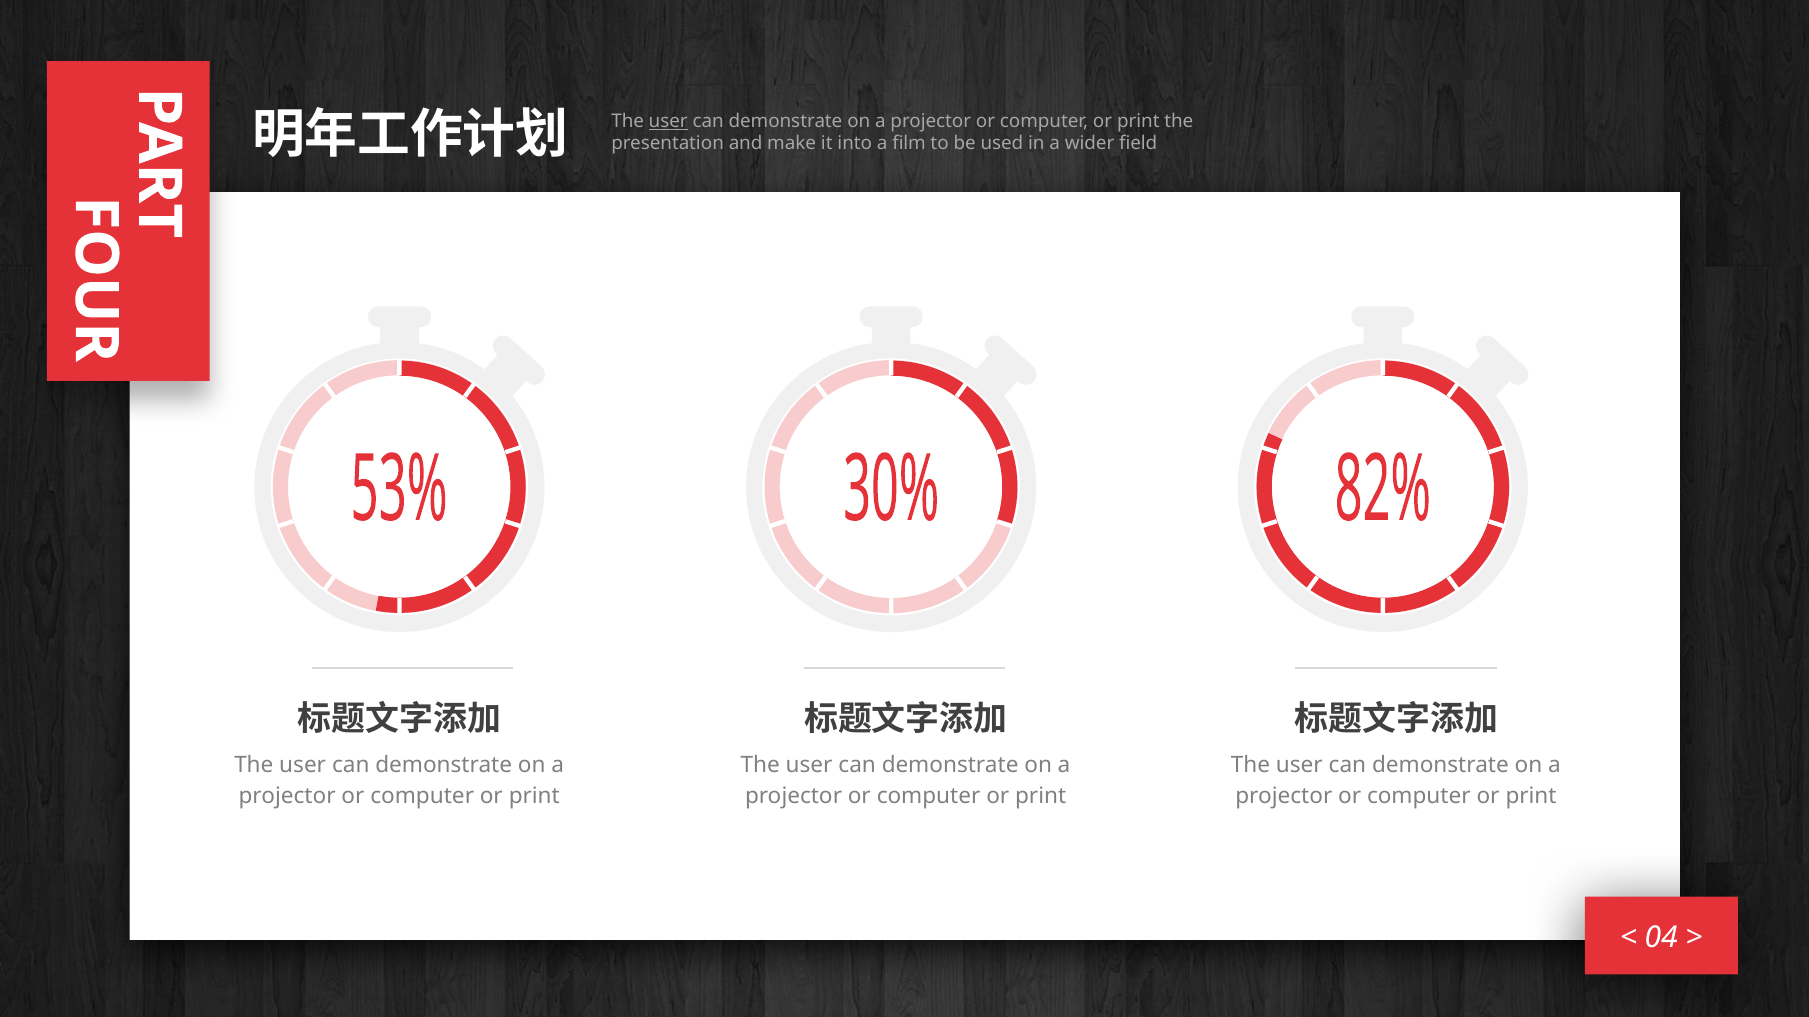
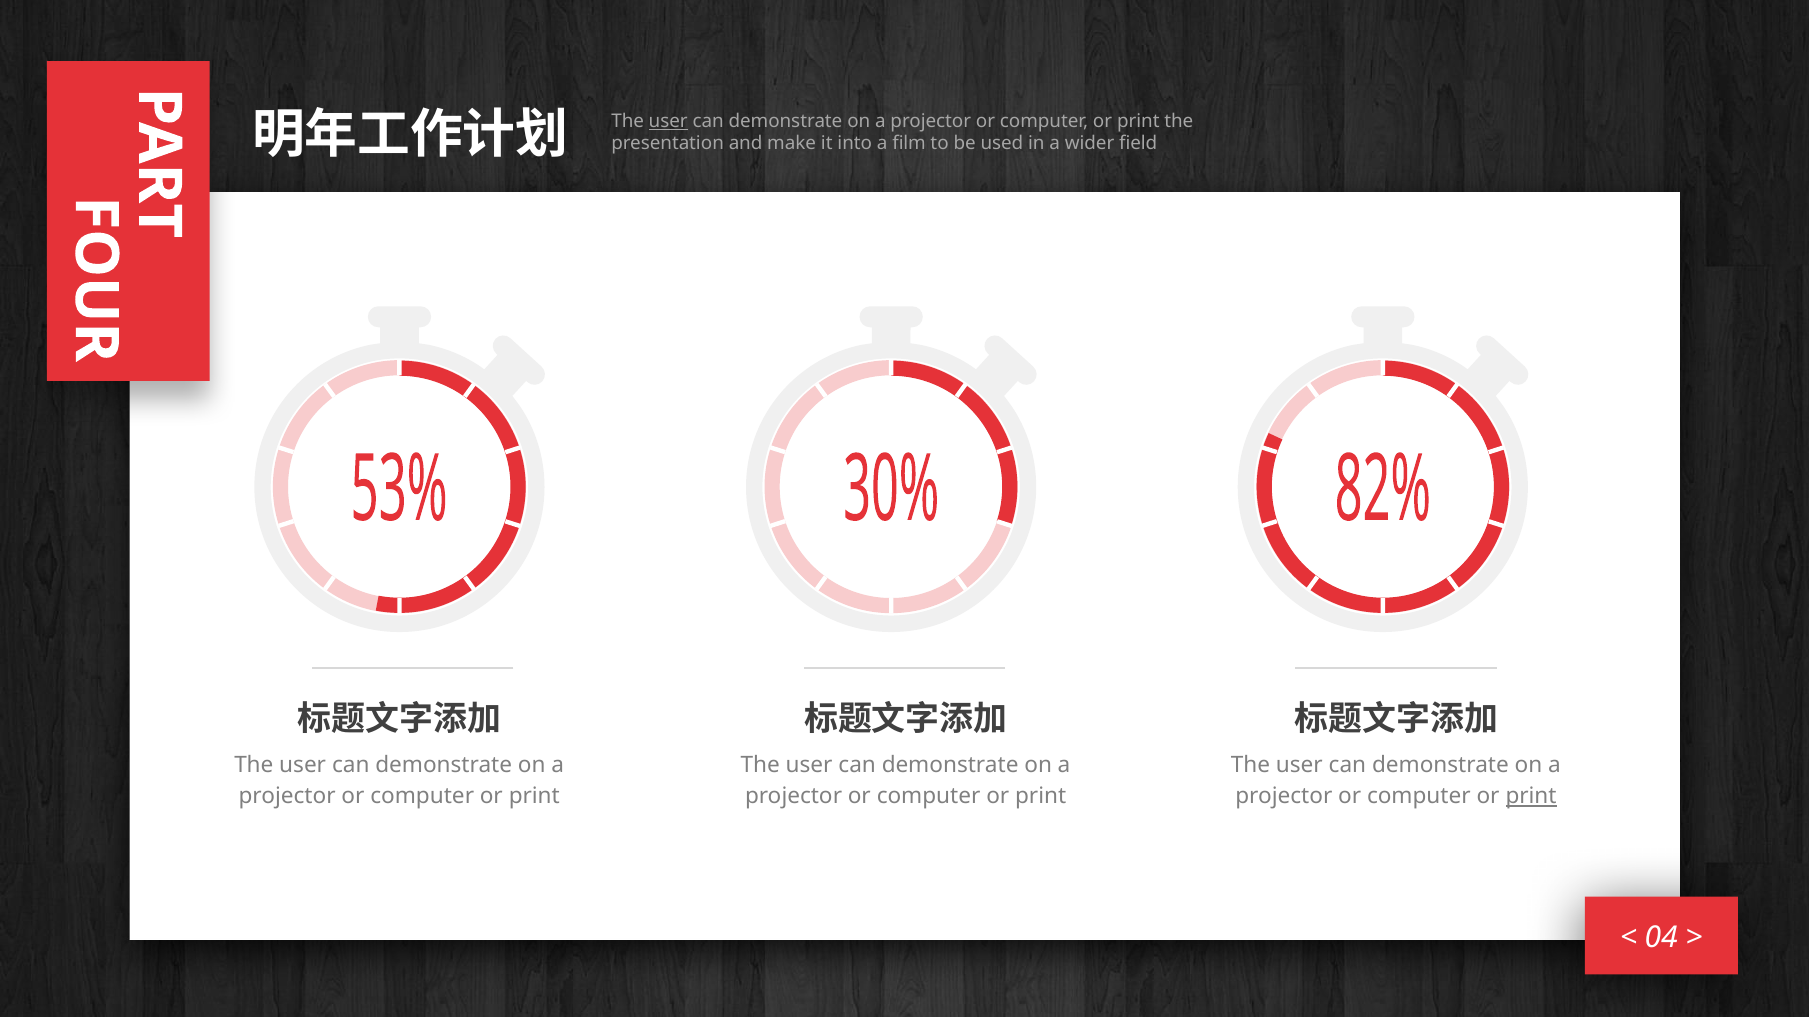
print at (1531, 797) underline: none -> present
